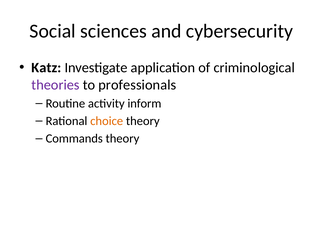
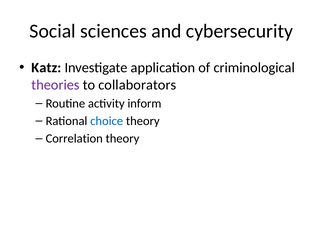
professionals: professionals -> collaborators
choice colour: orange -> blue
Commands: Commands -> Correlation
